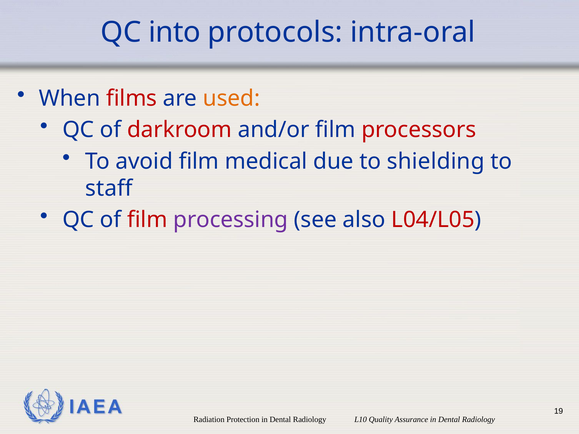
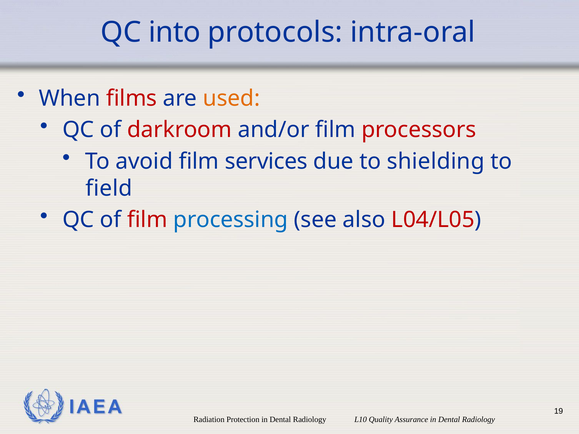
medical: medical -> services
staff: staff -> field
processing colour: purple -> blue
